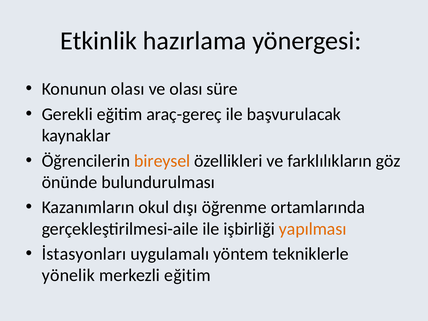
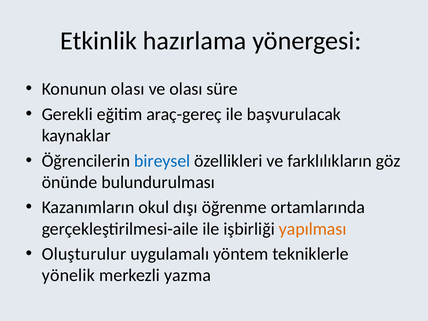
bireysel colour: orange -> blue
İstasyonları: İstasyonları -> Oluşturulur
merkezli eğitim: eğitim -> yazma
